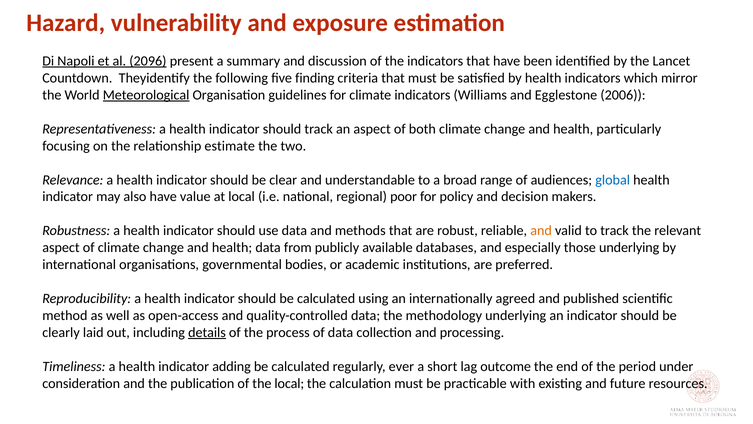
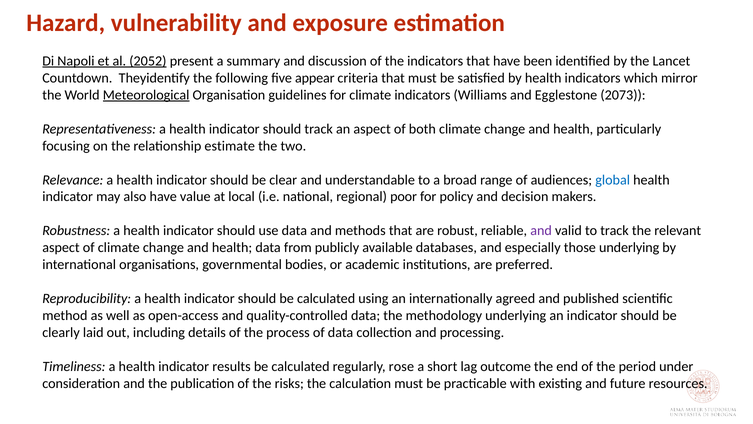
2096: 2096 -> 2052
finding: finding -> appear
2006: 2006 -> 2073
and at (541, 230) colour: orange -> purple
details underline: present -> none
adding: adding -> results
ever: ever -> rose
the local: local -> risks
